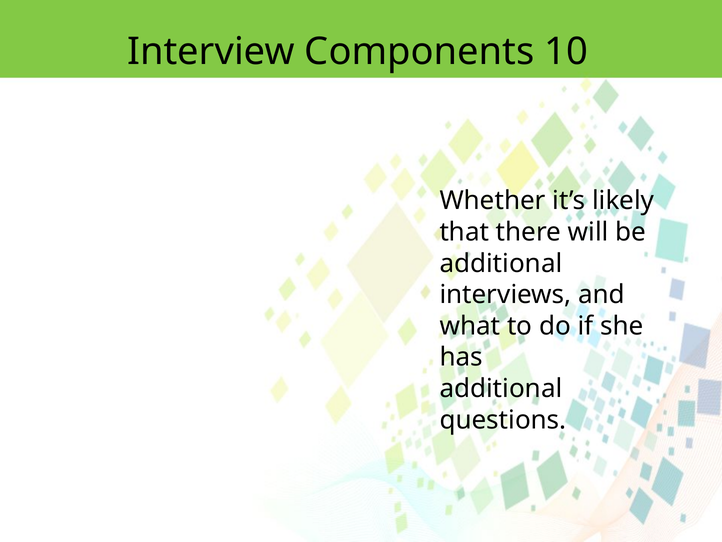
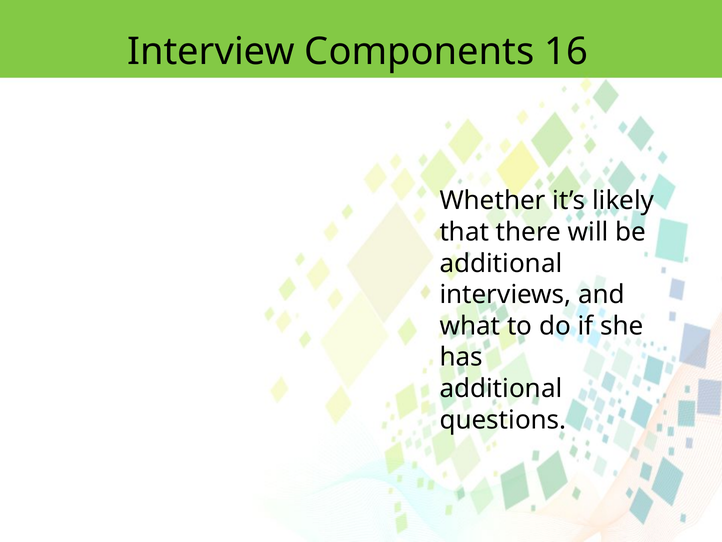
10: 10 -> 16
